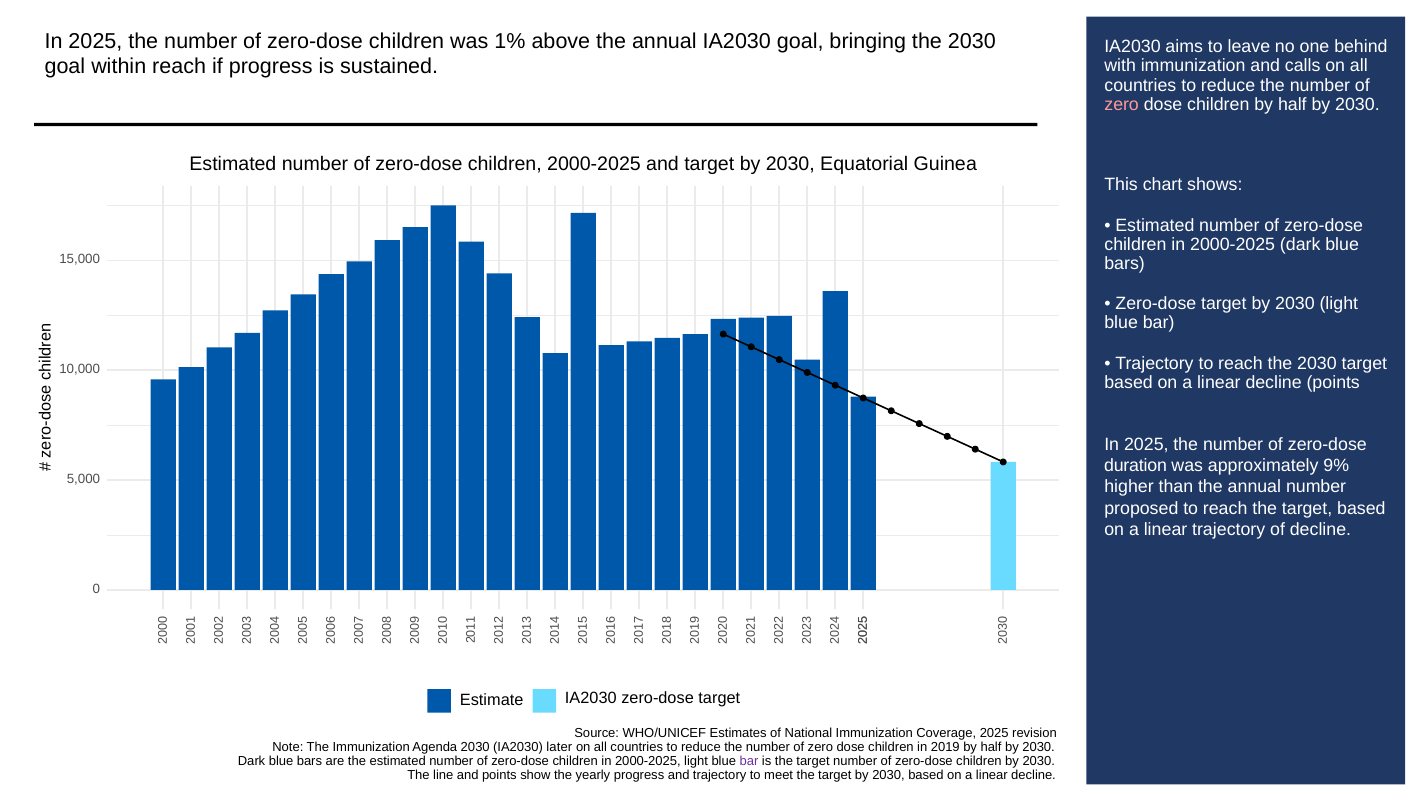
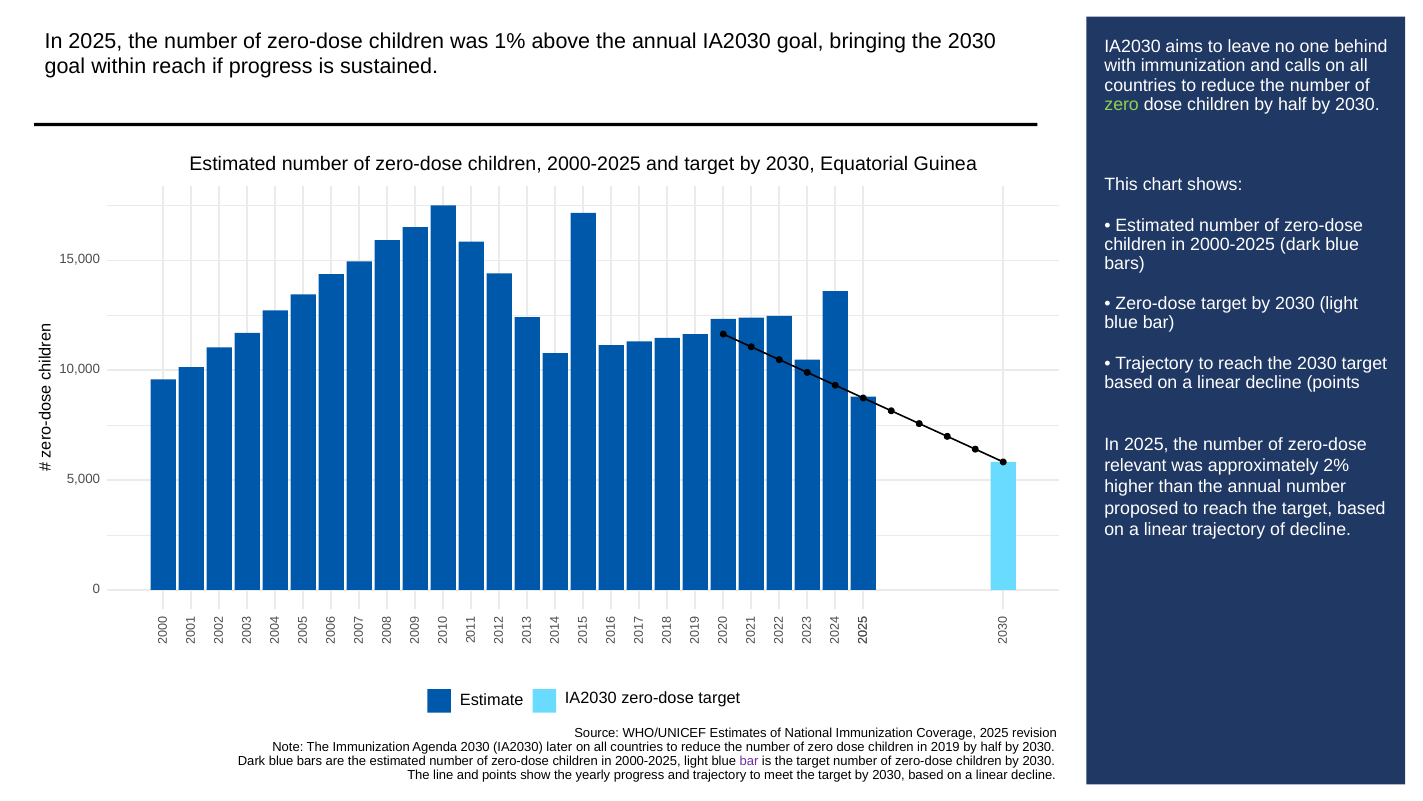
zero at (1122, 104) colour: pink -> light green
duration: duration -> relevant
9%: 9% -> 2%
